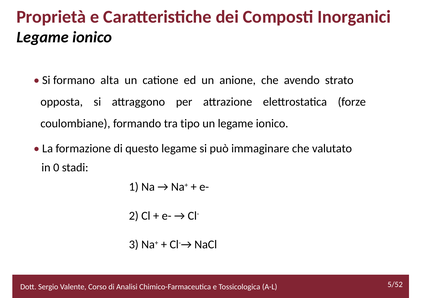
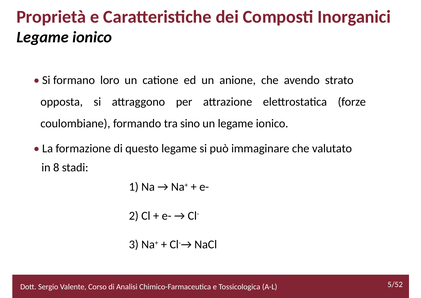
alta: alta -> loro
tipo: tipo -> sino
0: 0 -> 8
